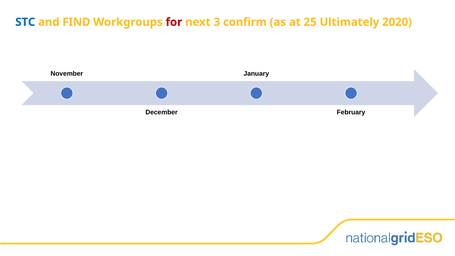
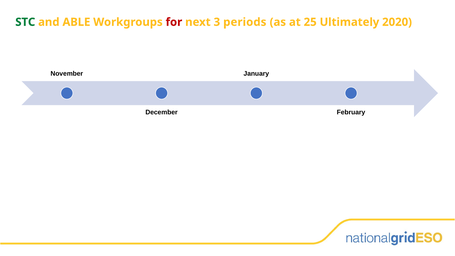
STC colour: blue -> green
FIND: FIND -> ABLE
confirm: confirm -> periods
